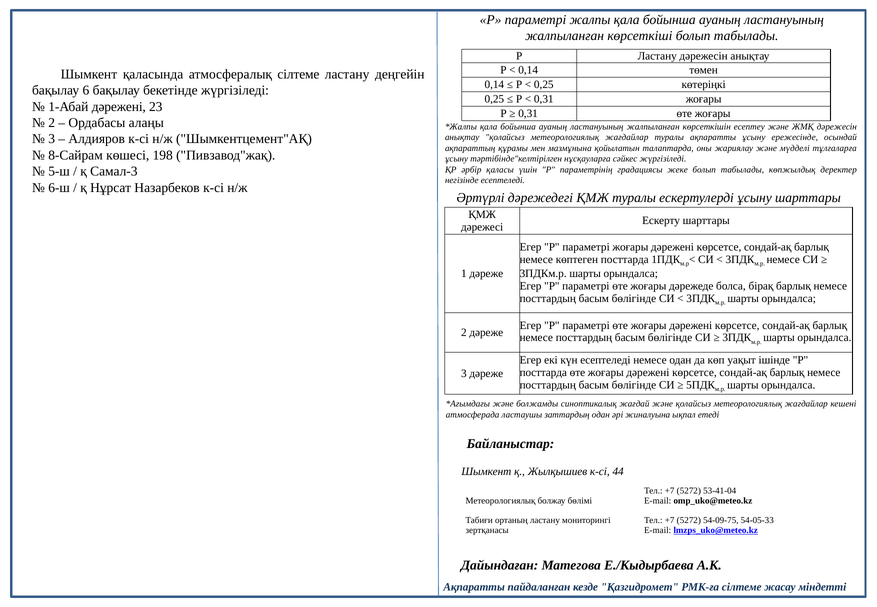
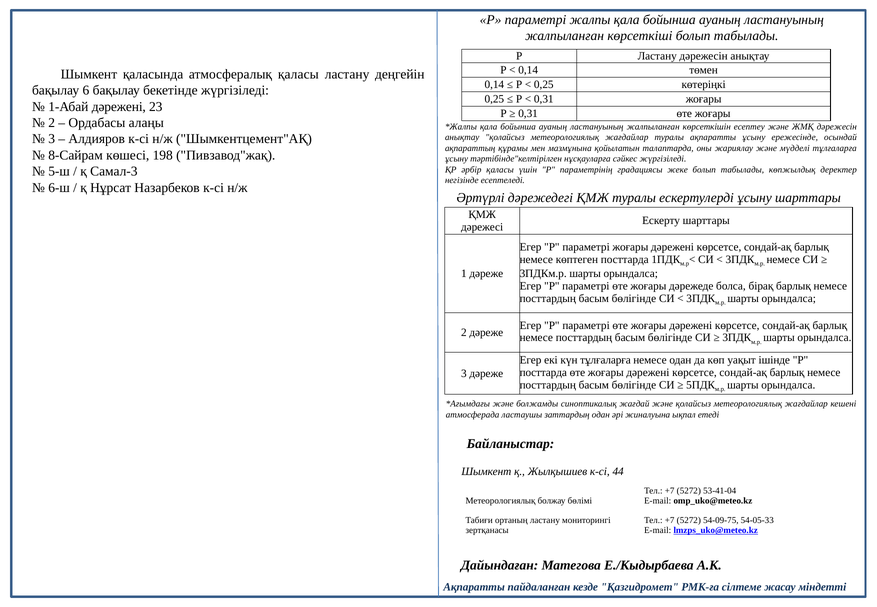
атмосфералық сілтеме: сілтеме -> қаласы
күн есептеледі: есептеледі -> тұлғаларға
